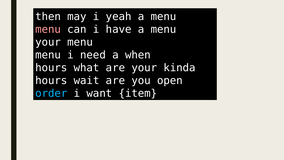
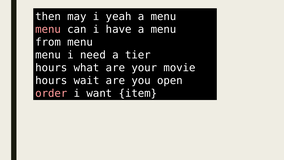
your at (48, 42): your -> from
when: when -> tier
kinda: kinda -> movie
order colour: light blue -> pink
